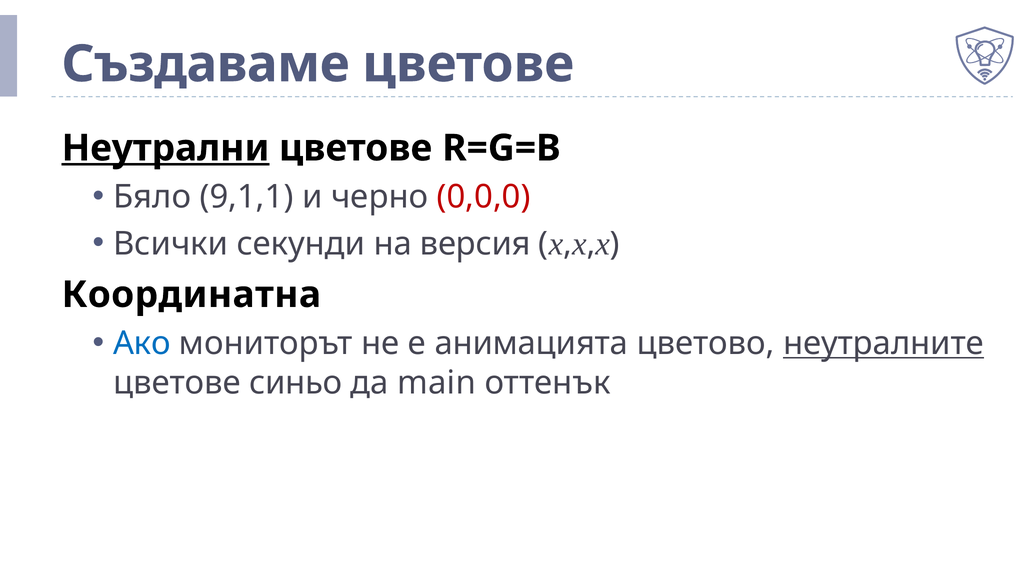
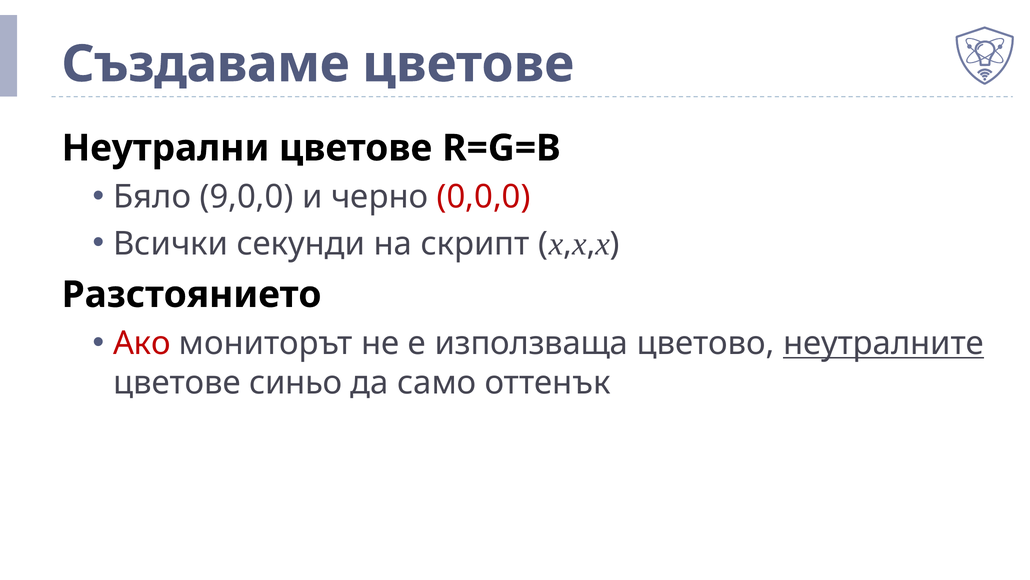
Неутрални underline: present -> none
9,1,1: 9,1,1 -> 9,0,0
версия: версия -> скрипт
Координатна: Координатна -> Разстоянието
Ако colour: blue -> red
анимацията: анимацията -> използваща
main: main -> само
